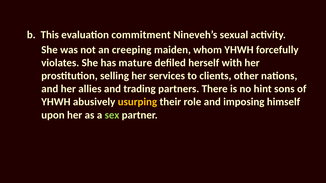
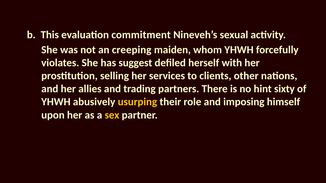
mature: mature -> suggest
sons: sons -> sixty
sex colour: light green -> yellow
